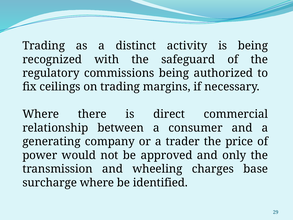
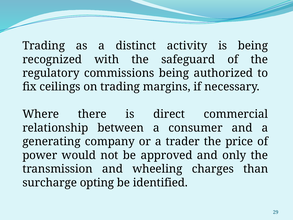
base: base -> than
surcharge where: where -> opting
